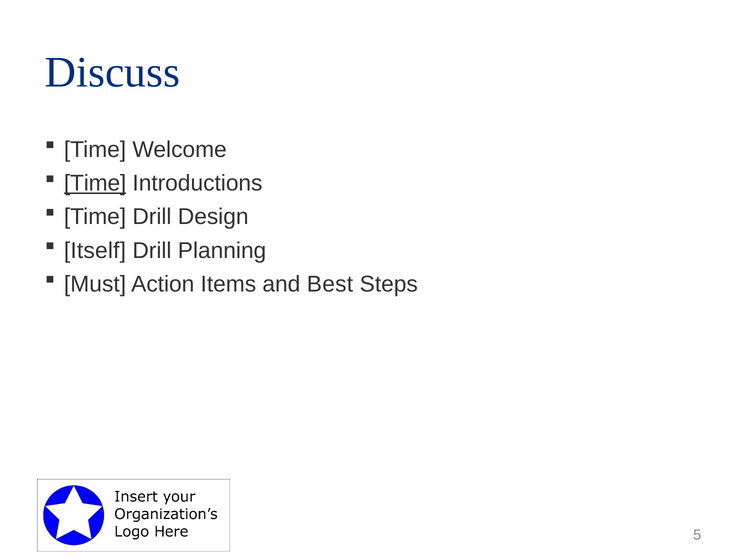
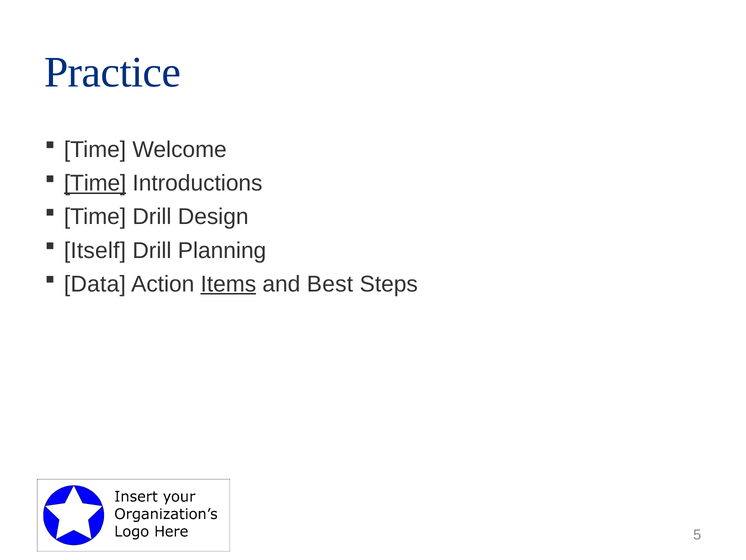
Discuss: Discuss -> Practice
Must: Must -> Data
Items underline: none -> present
